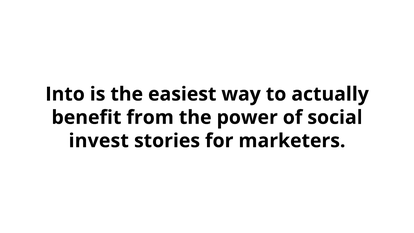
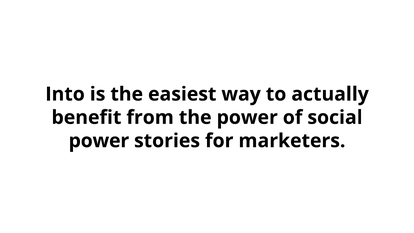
invest at (99, 141): invest -> power
